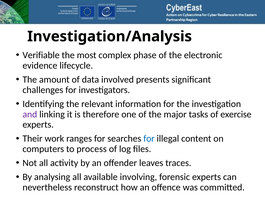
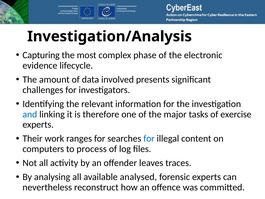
Verifiable: Verifiable -> Capturing
and colour: purple -> blue
involving: involving -> analysed
